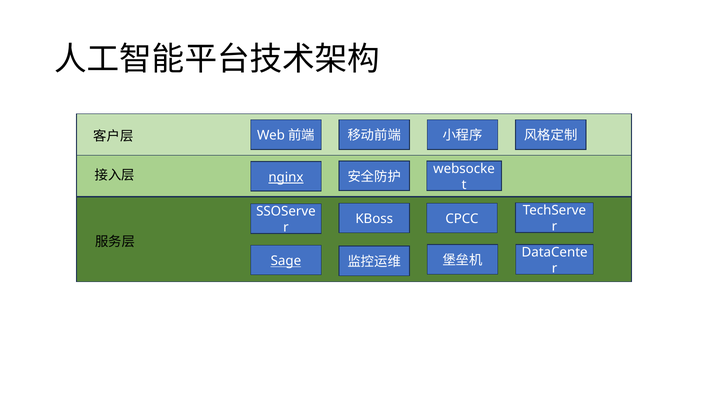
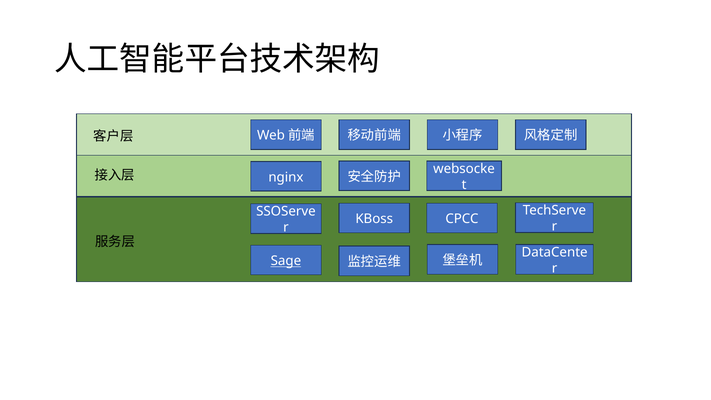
nginx underline: present -> none
